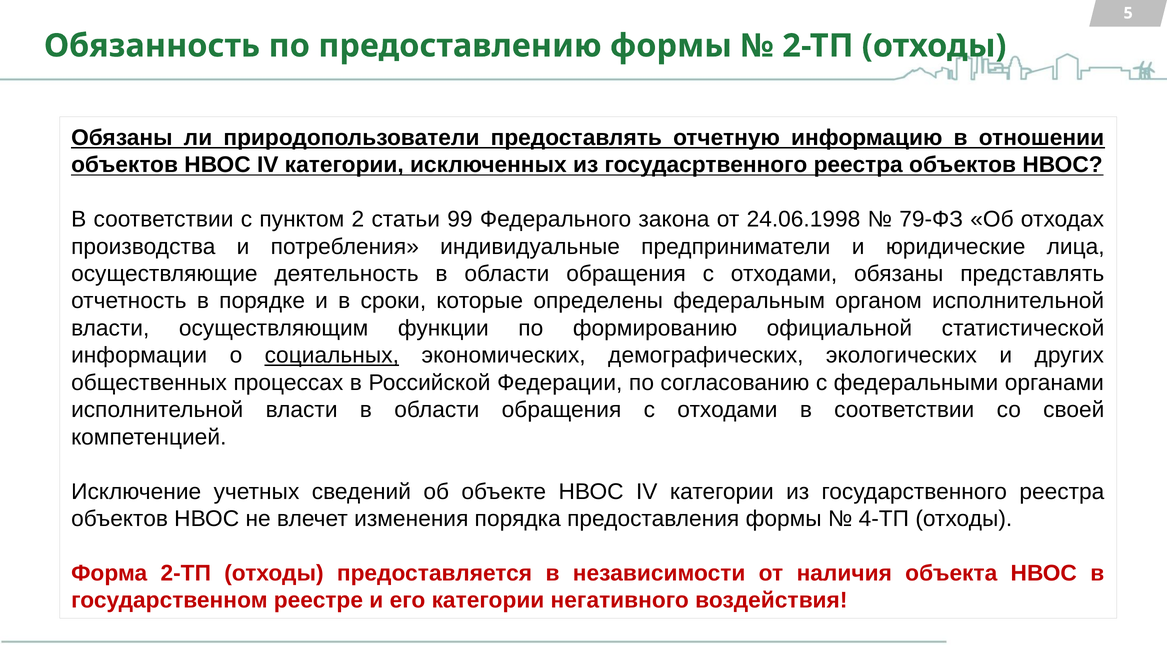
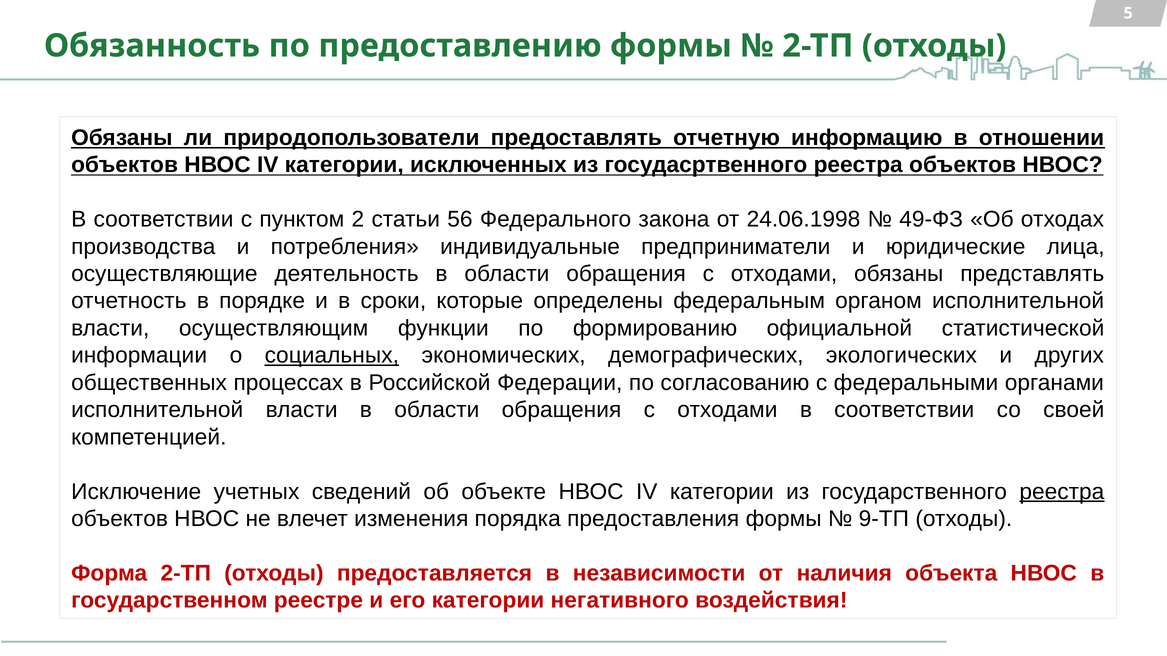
99: 99 -> 56
79-ФЗ: 79-ФЗ -> 49-ФЗ
реестра at (1062, 492) underline: none -> present
4-ТП: 4-ТП -> 9-ТП
